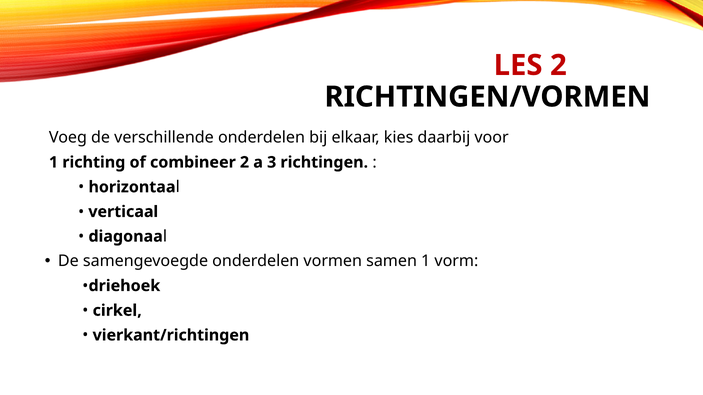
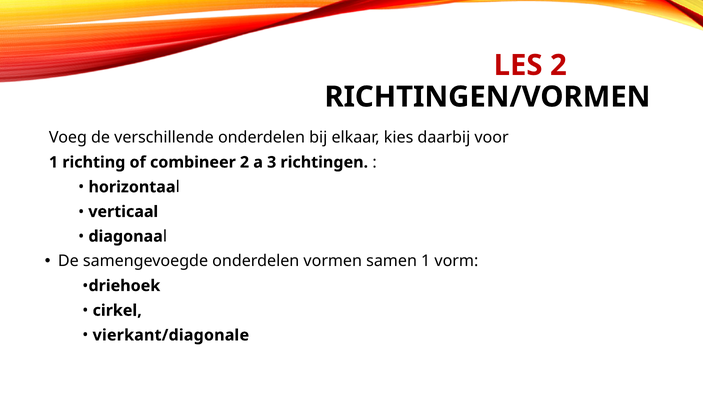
vierkant/richtingen: vierkant/richtingen -> vierkant/diagonale
